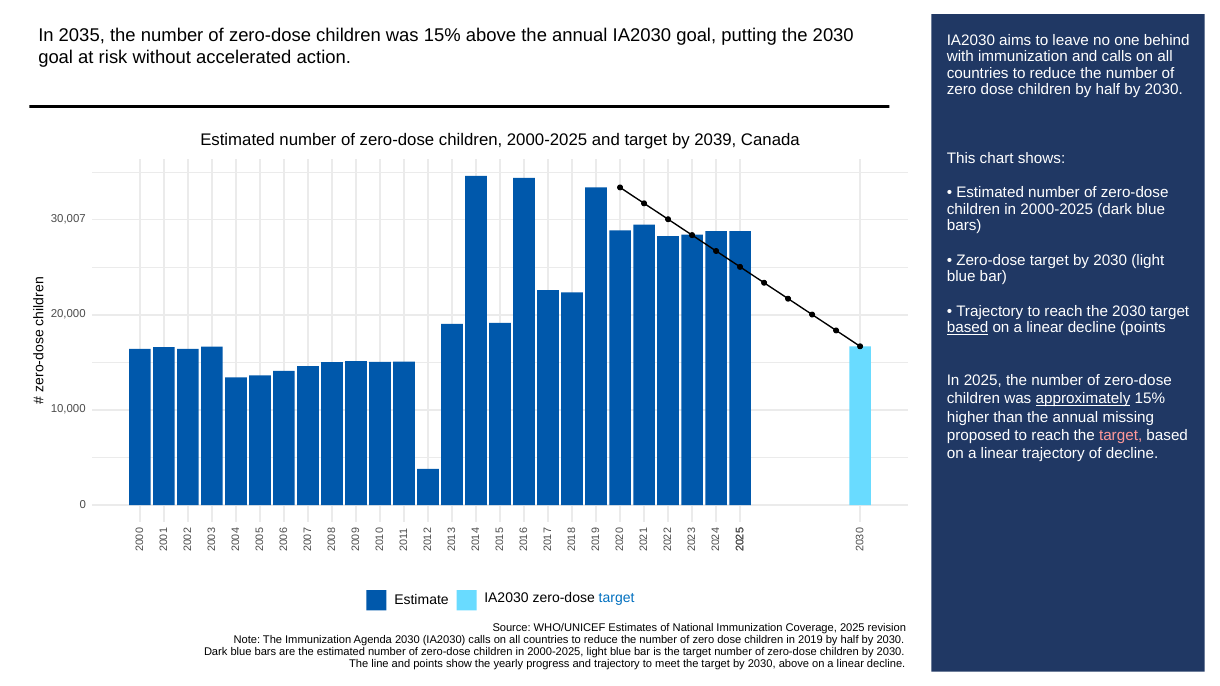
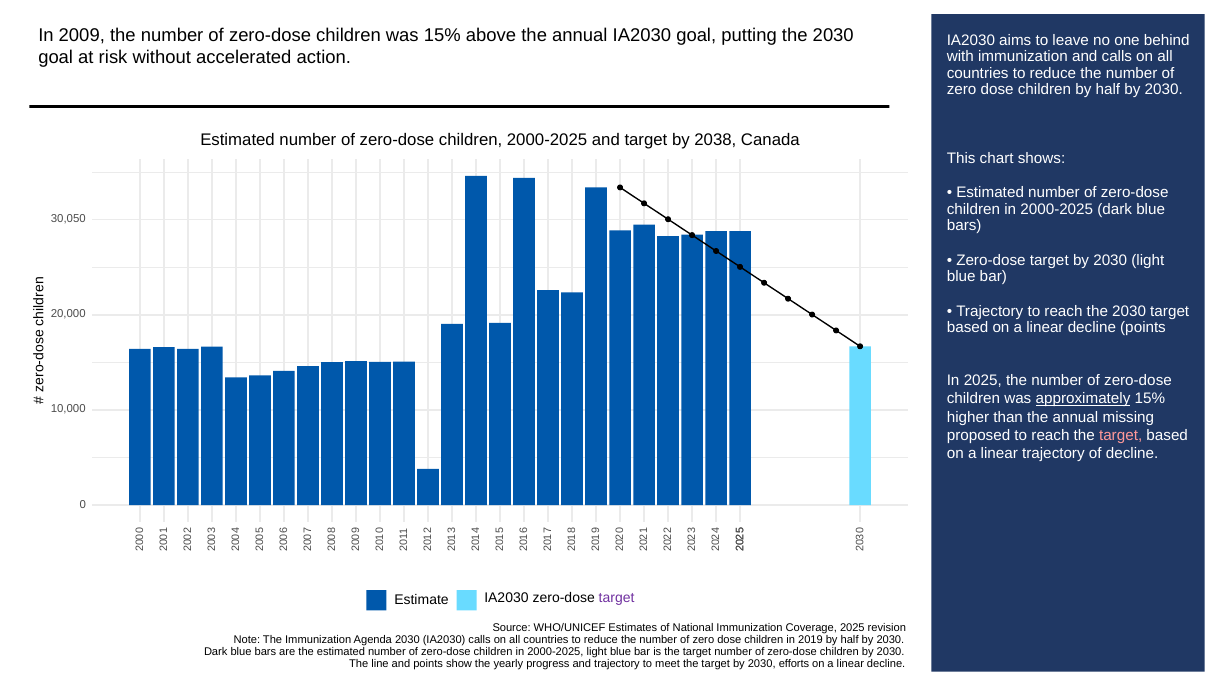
2035: 2035 -> 2009
2039: 2039 -> 2038
30,007: 30,007 -> 30,050
based at (968, 328) underline: present -> none
target at (617, 599) colour: blue -> purple
2030 above: above -> efforts
